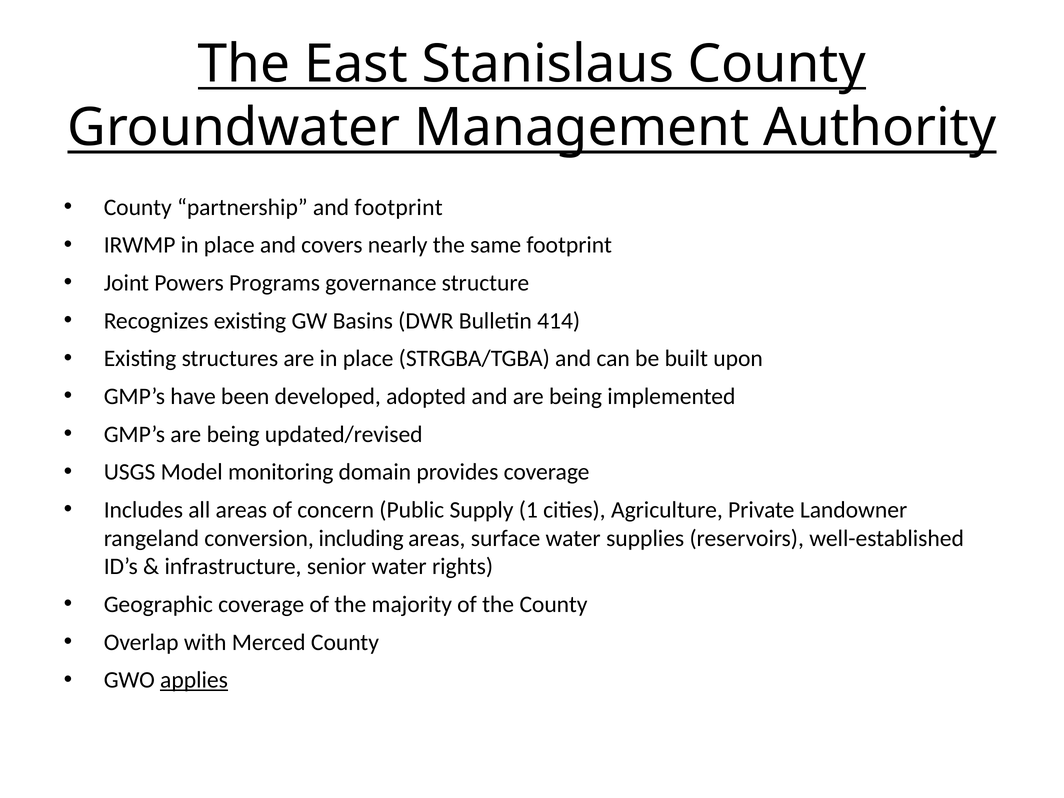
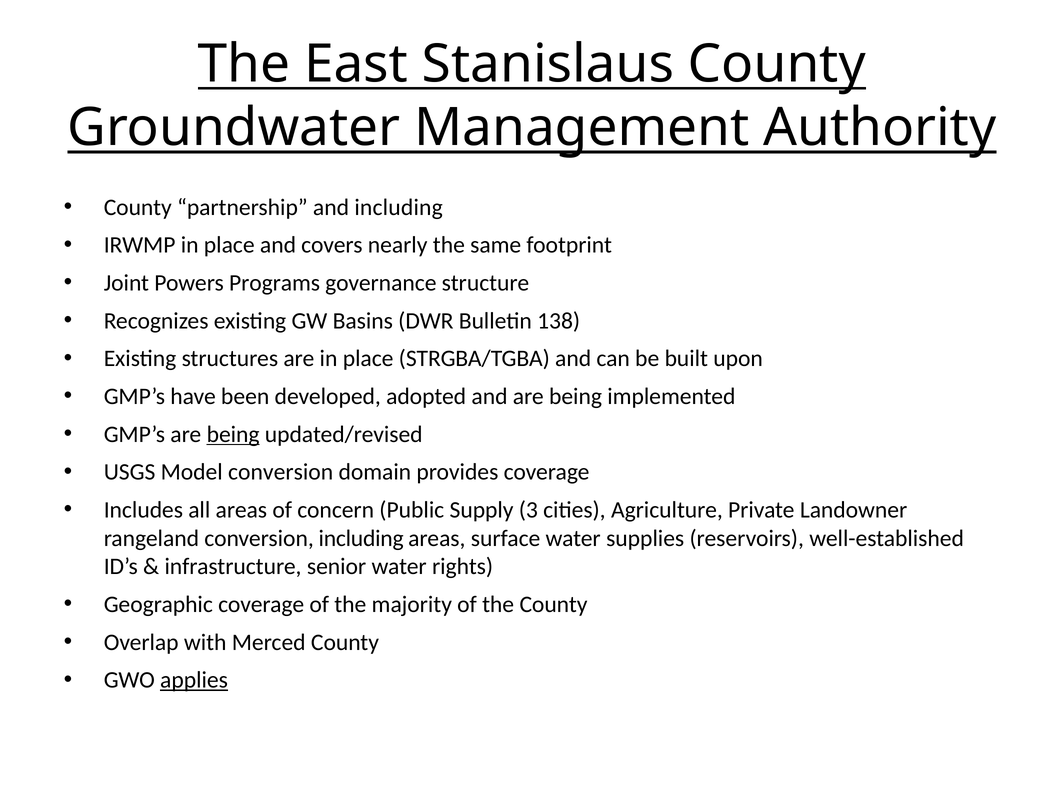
and footprint: footprint -> including
414: 414 -> 138
being at (233, 434) underline: none -> present
Model monitoring: monitoring -> conversion
1: 1 -> 3
